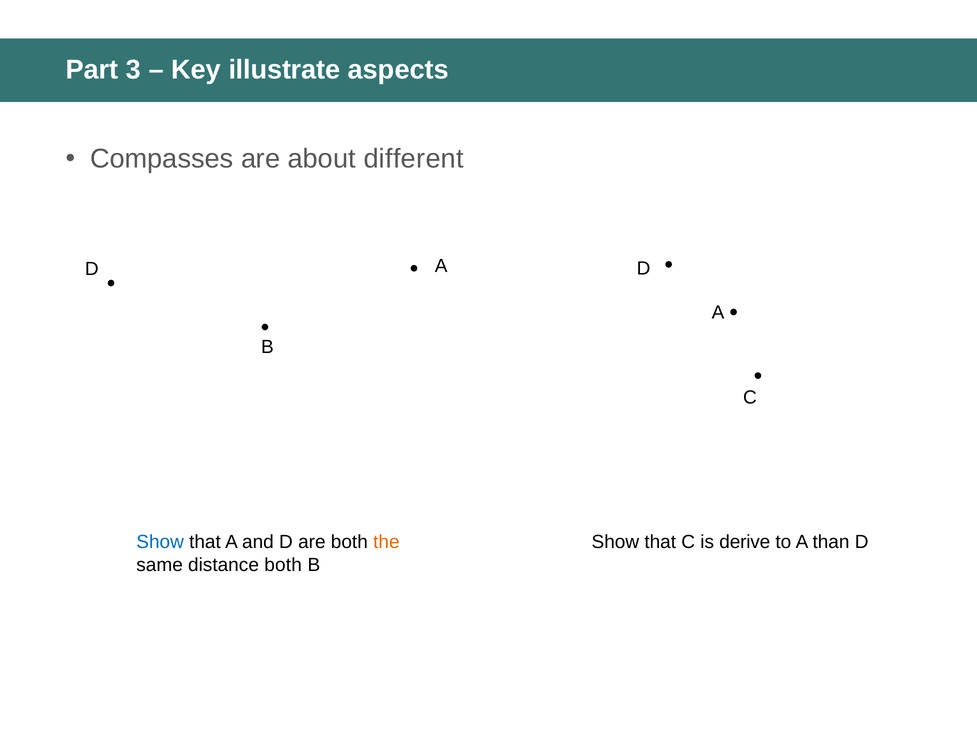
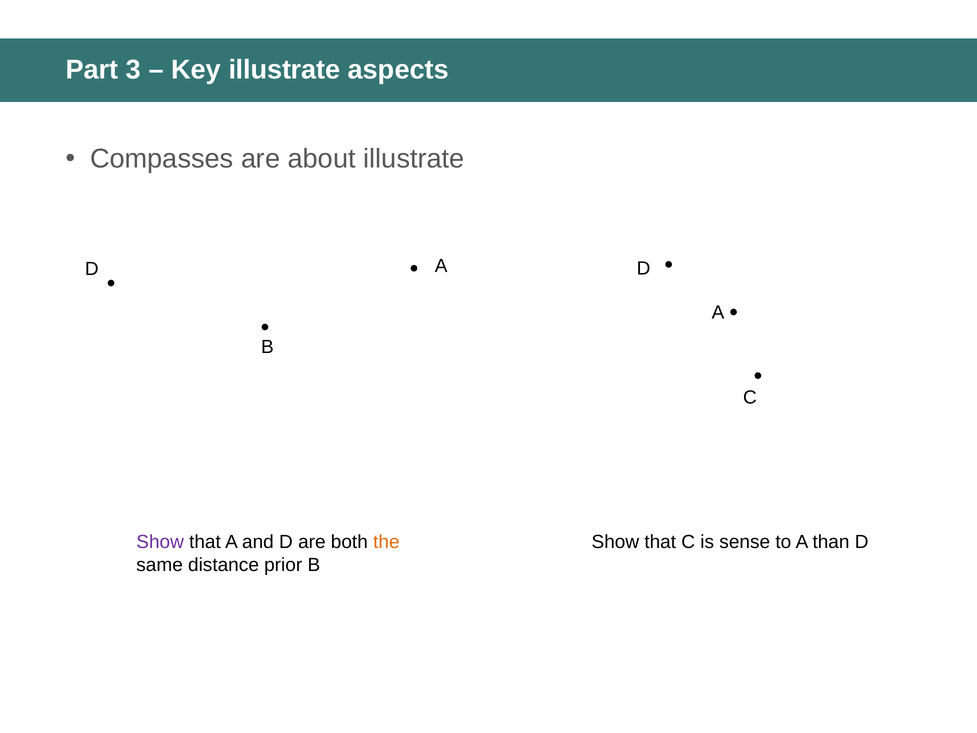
about different: different -> illustrate
Show at (160, 542) colour: blue -> purple
derive: derive -> sense
distance both: both -> prior
